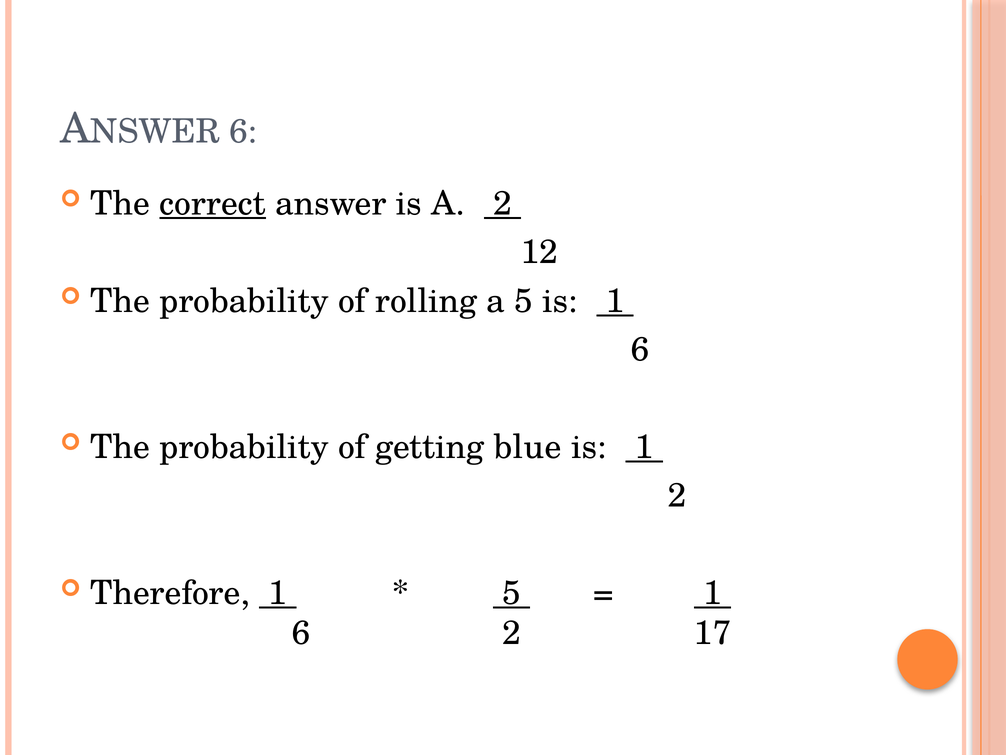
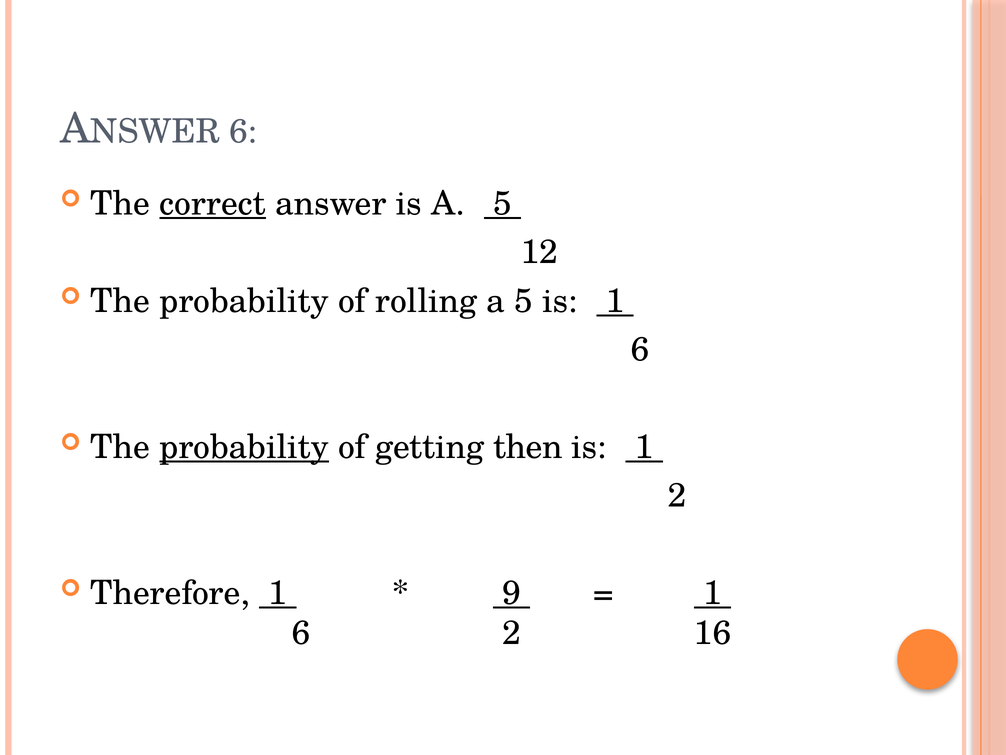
is A 2: 2 -> 5
probability at (244, 447) underline: none -> present
blue: blue -> then
5 at (511, 593): 5 -> 9
17: 17 -> 16
